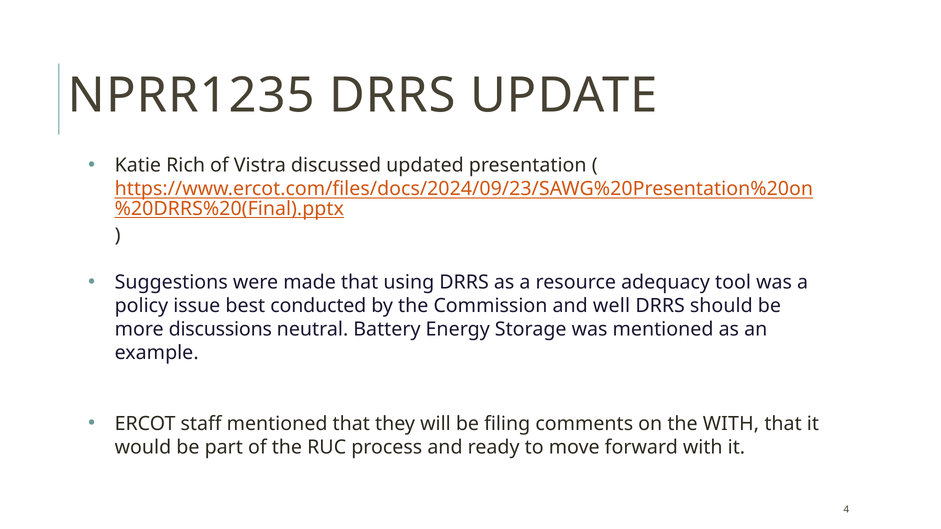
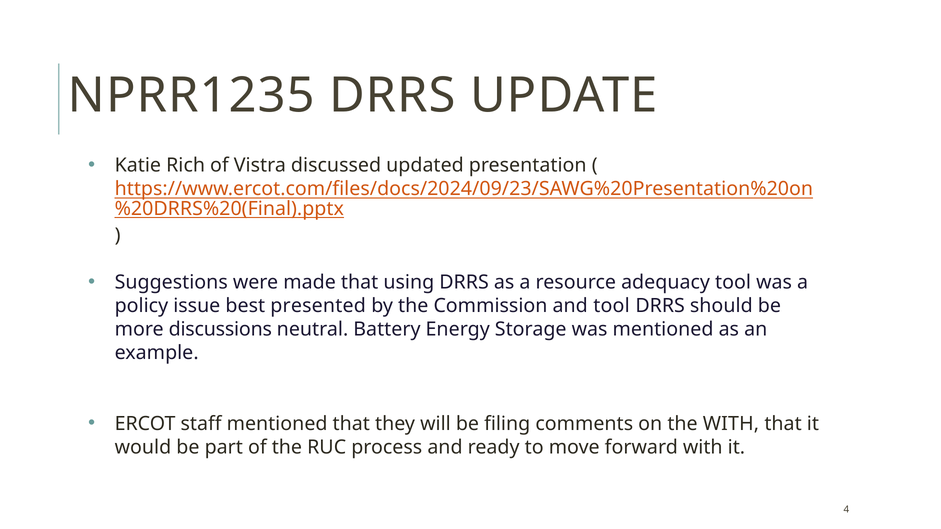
conducted: conducted -> presented
and well: well -> tool
